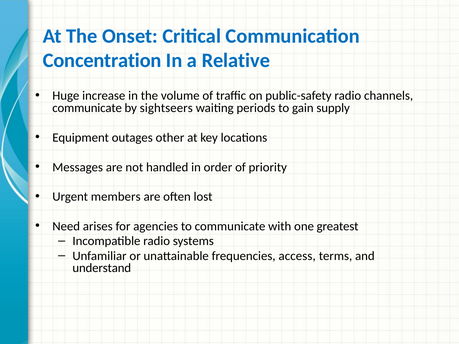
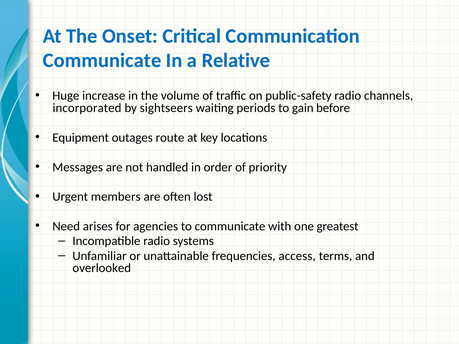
Concentration at (102, 61): Concentration -> Communicate
communicate at (87, 108): communicate -> incorporated
supply: supply -> before
other: other -> route
understand: understand -> overlooked
